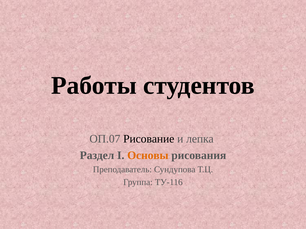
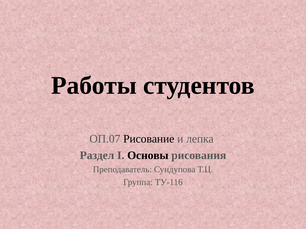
Основы colour: orange -> black
